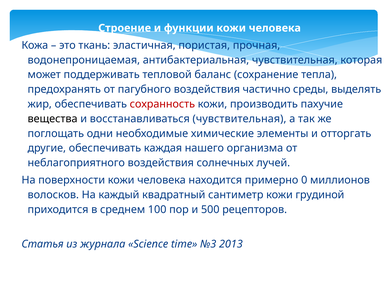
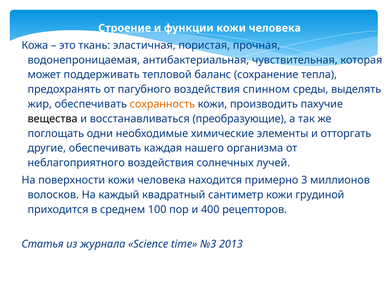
частично: частично -> спинном
сохранность colour: red -> orange
восстанавливаться чувствительная: чувствительная -> преобразующие
0: 0 -> 3
500: 500 -> 400
